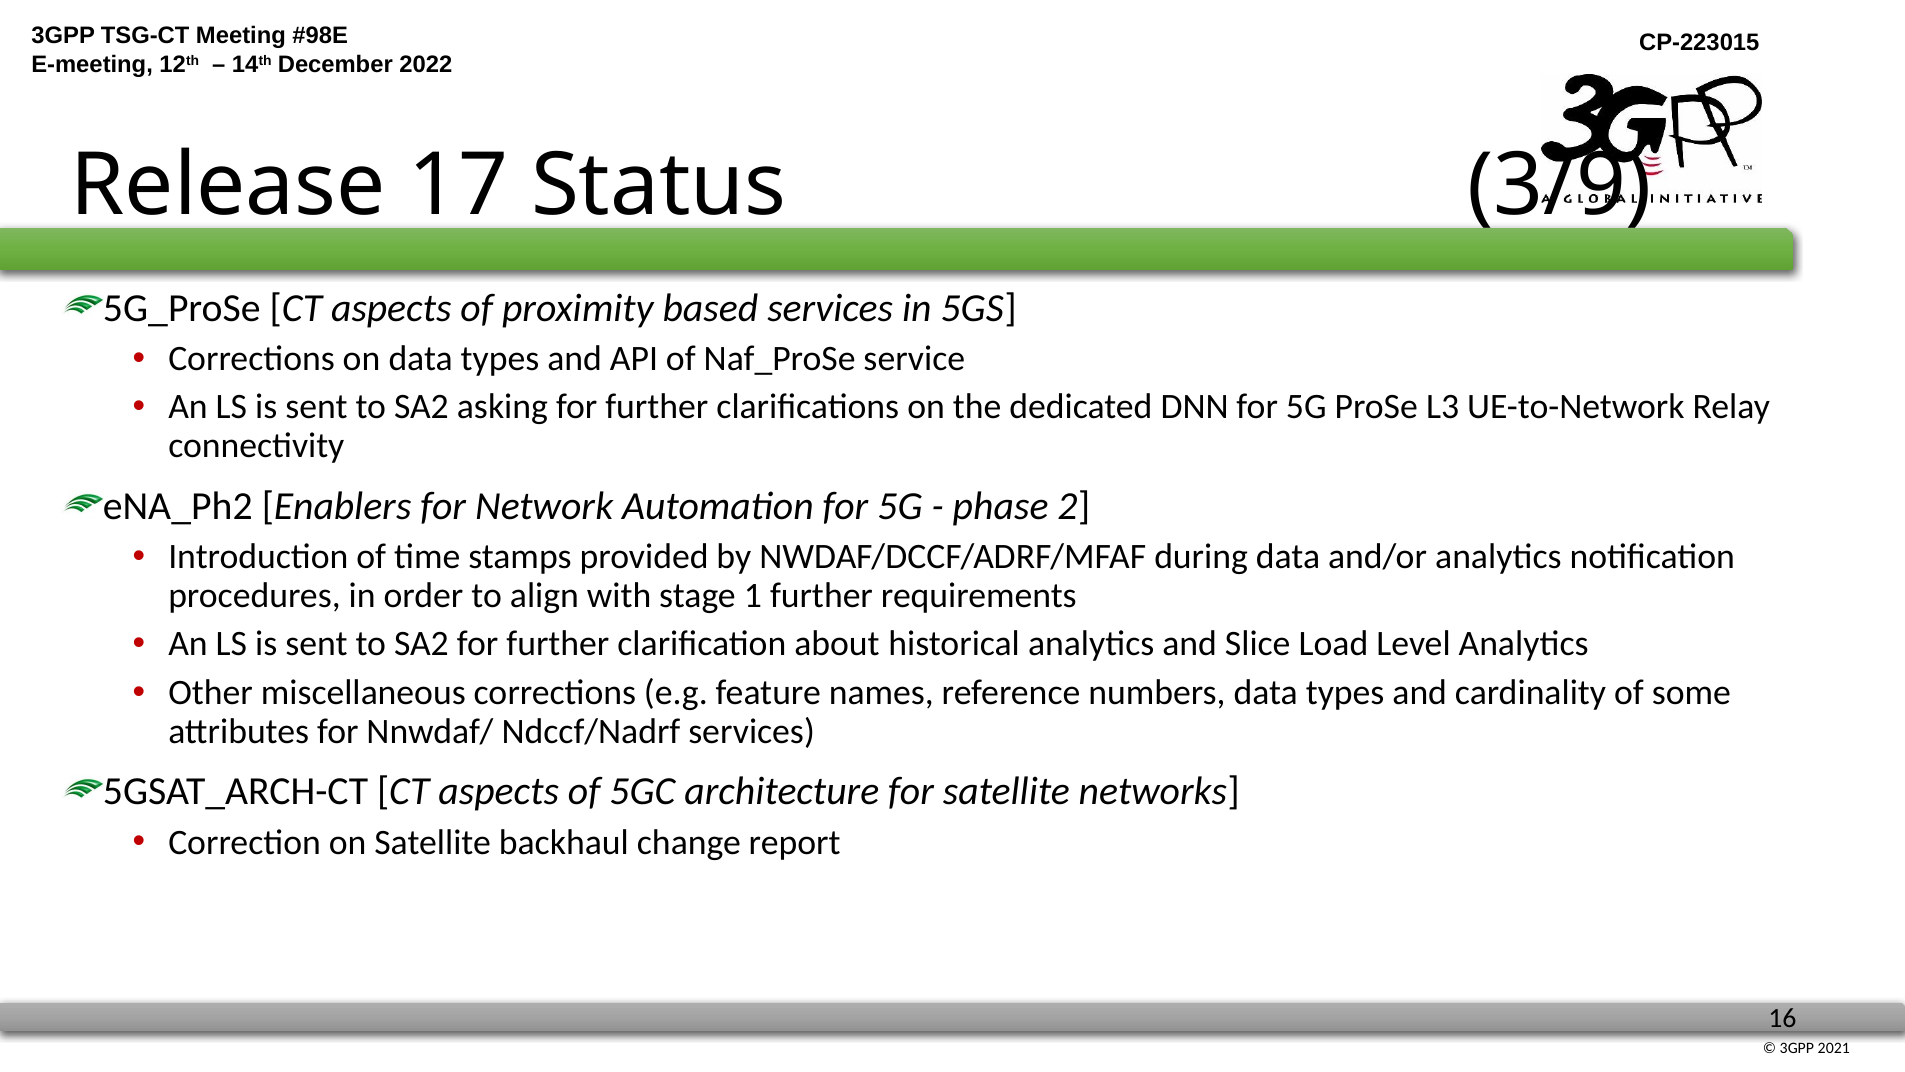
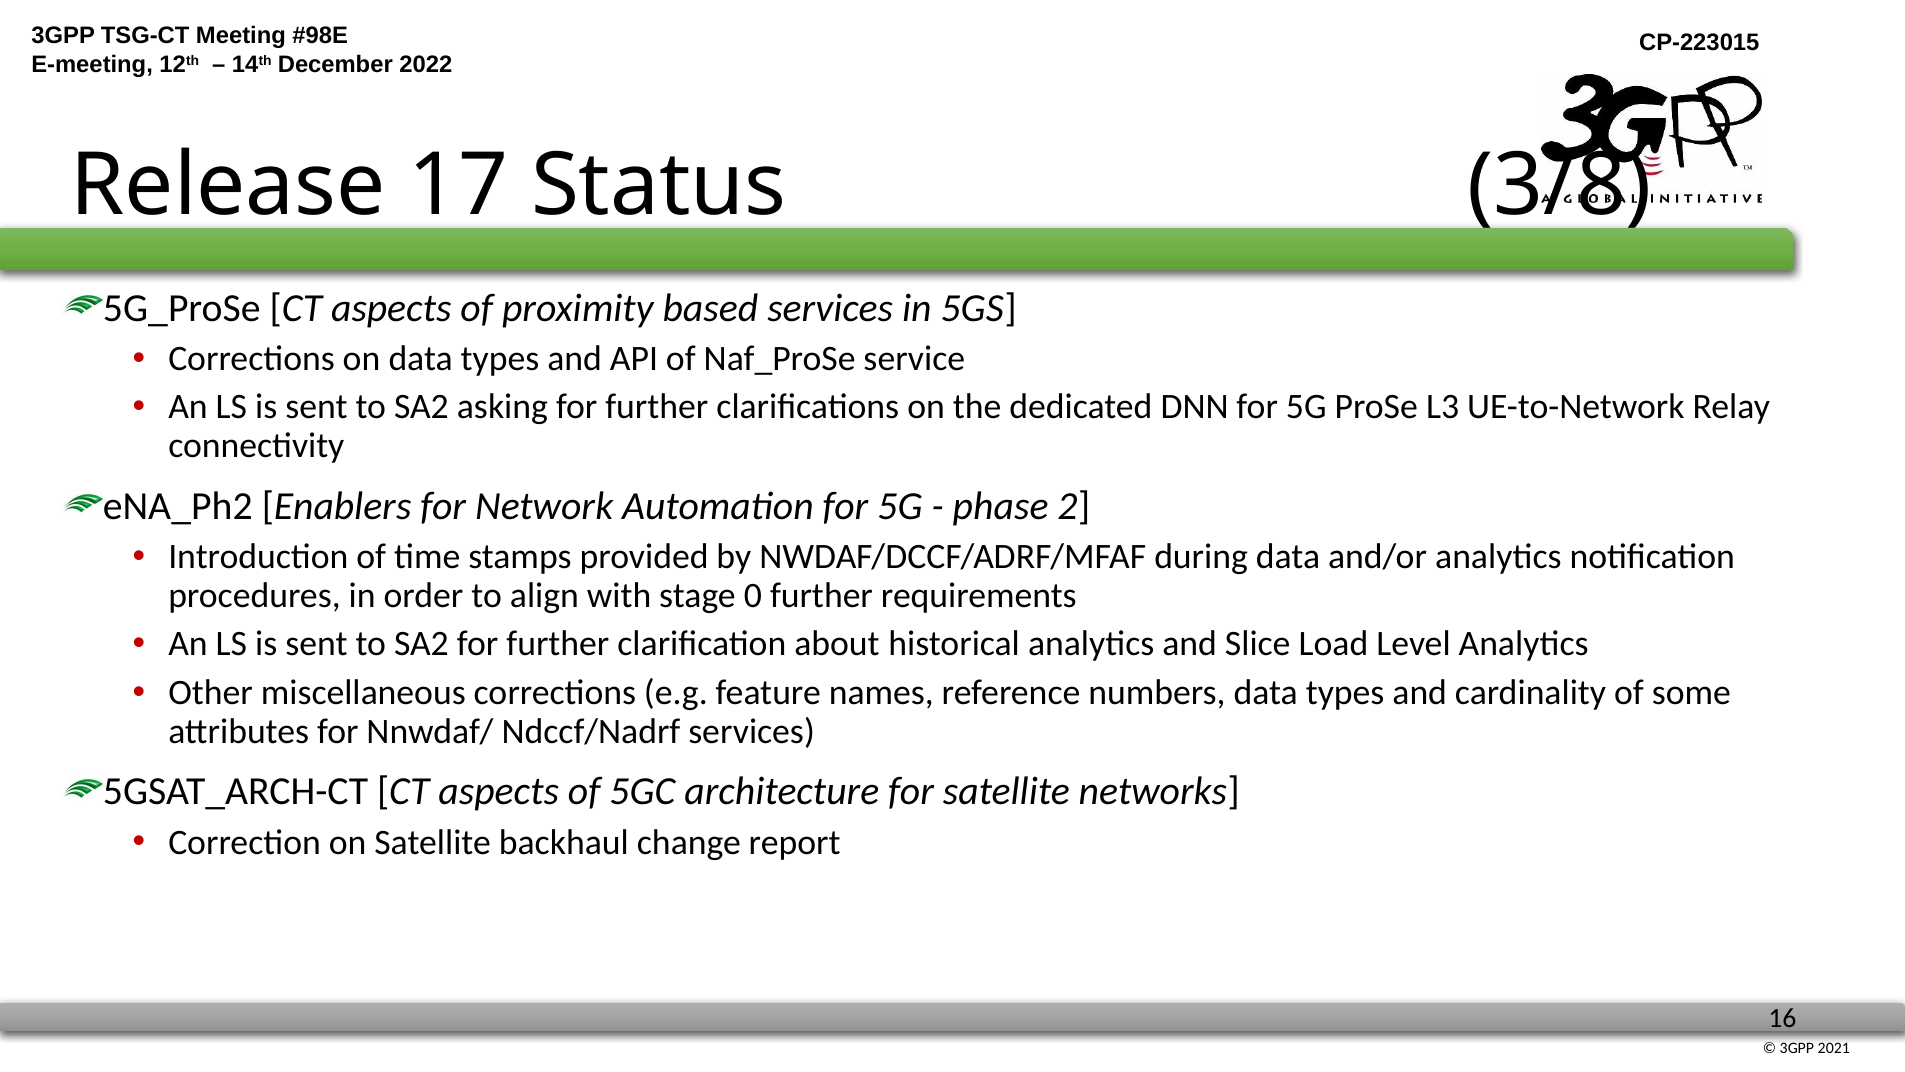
3/9: 3/9 -> 3/8
1: 1 -> 0
